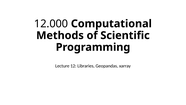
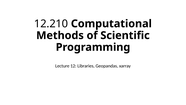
12.000: 12.000 -> 12.210
